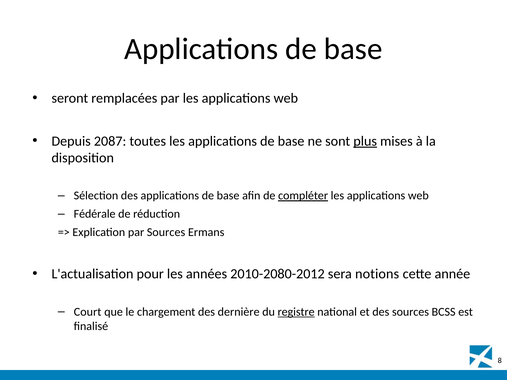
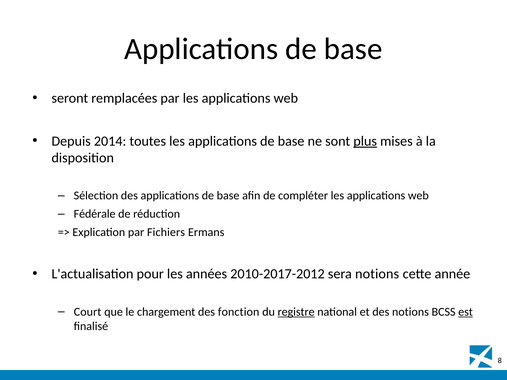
2087: 2087 -> 2014
compléter underline: present -> none
par Sources: Sources -> Fichiers
2010-2080-2012: 2010-2080-2012 -> 2010-2017-2012
dernière: dernière -> fonction
des sources: sources -> notions
est underline: none -> present
